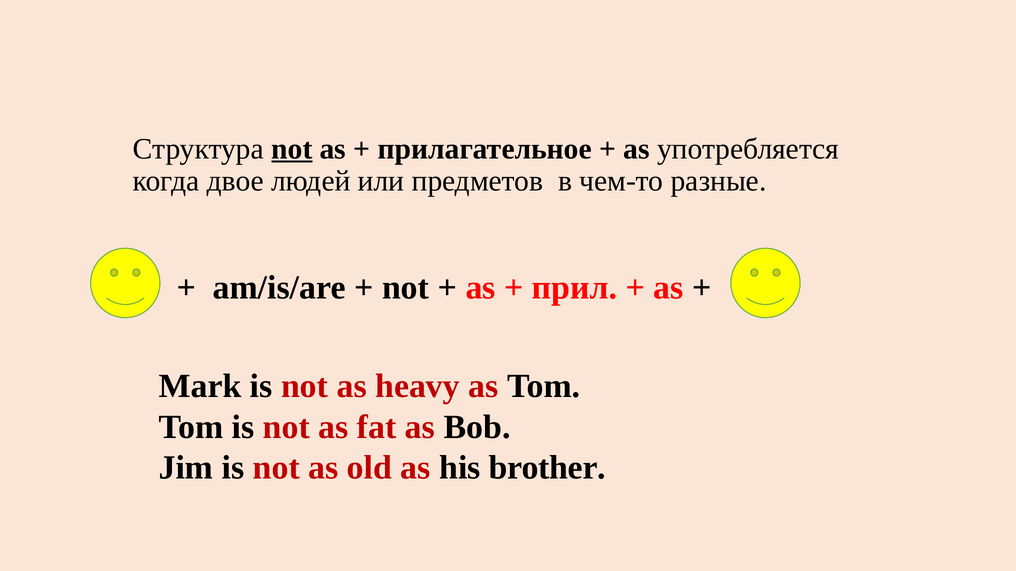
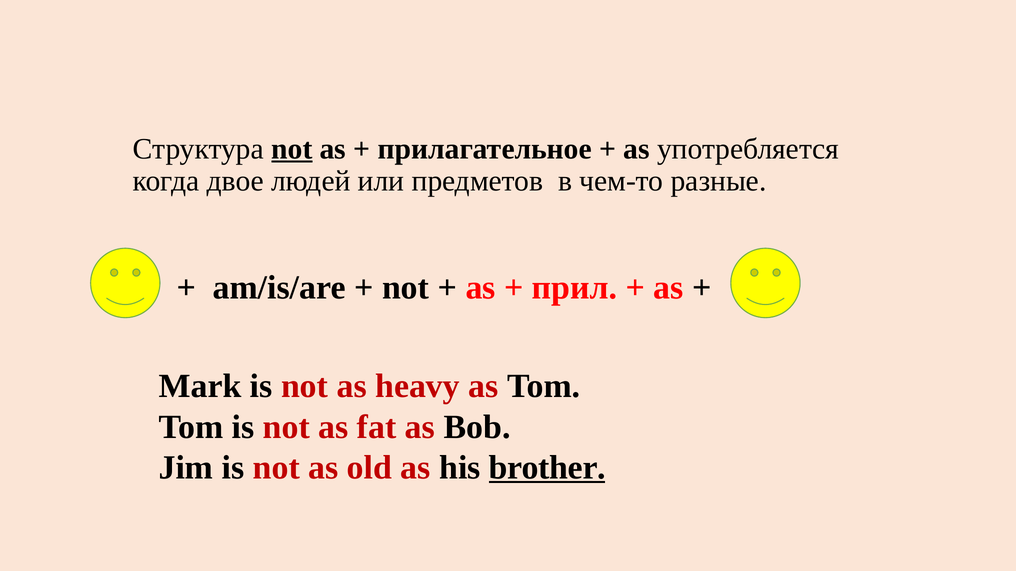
brother underline: none -> present
